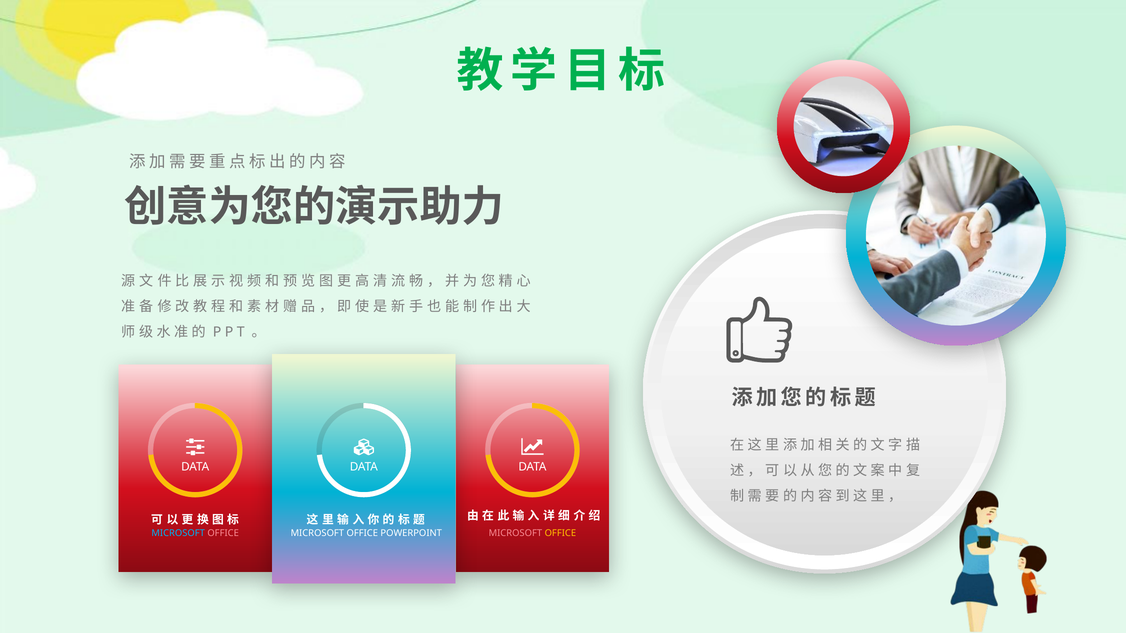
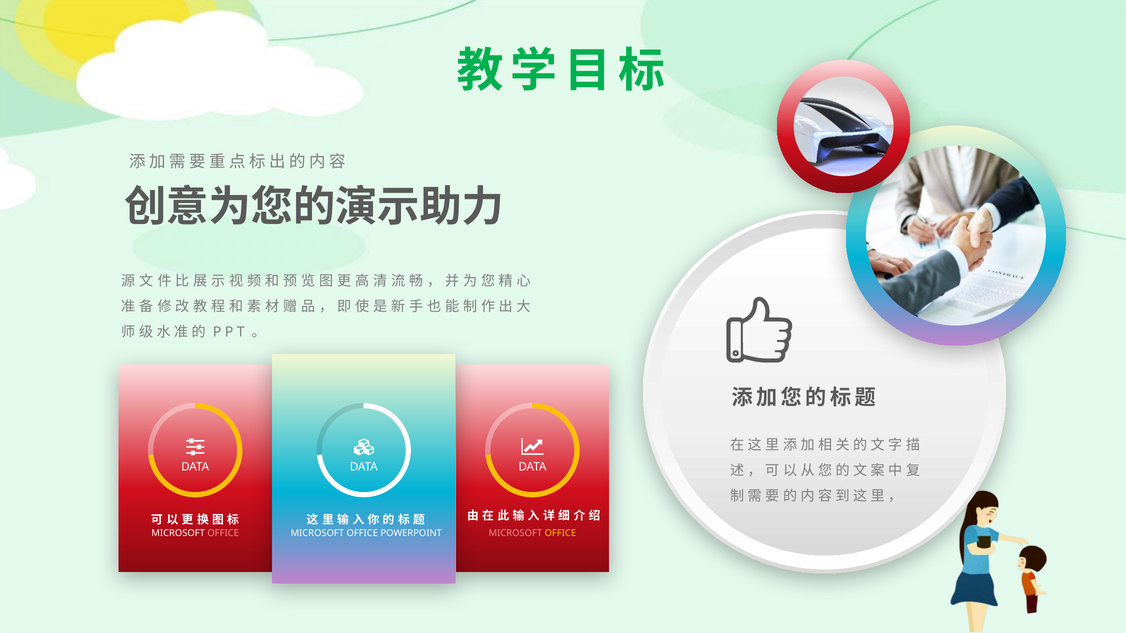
MICROSOFT at (178, 534) colour: light blue -> white
